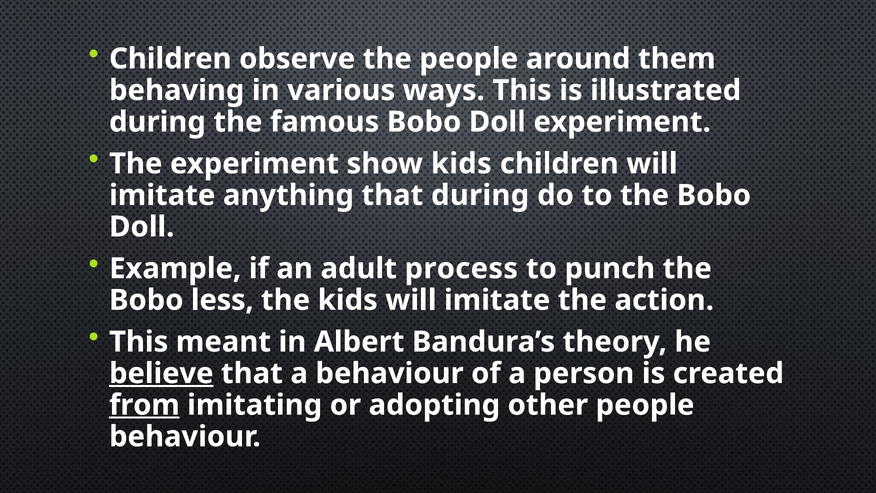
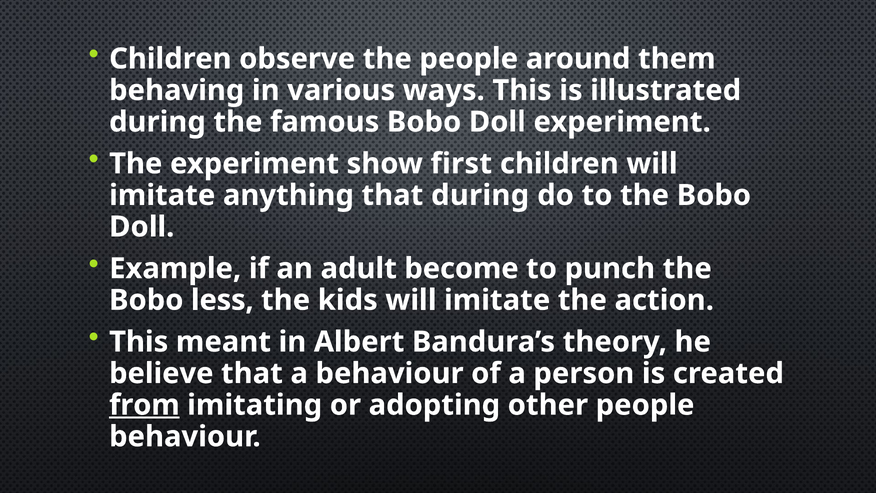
show kids: kids -> first
process: process -> become
believe underline: present -> none
